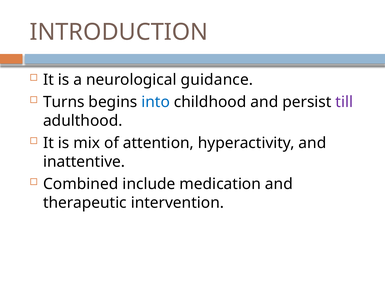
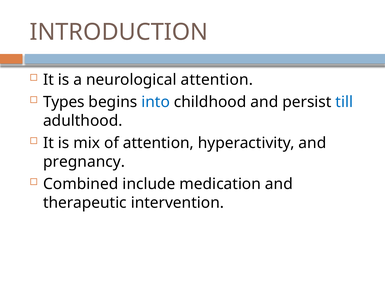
neurological guidance: guidance -> attention
Turns: Turns -> Types
till colour: purple -> blue
inattentive: inattentive -> pregnancy
